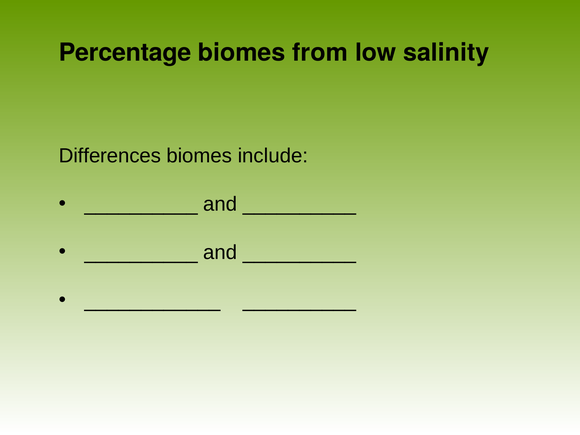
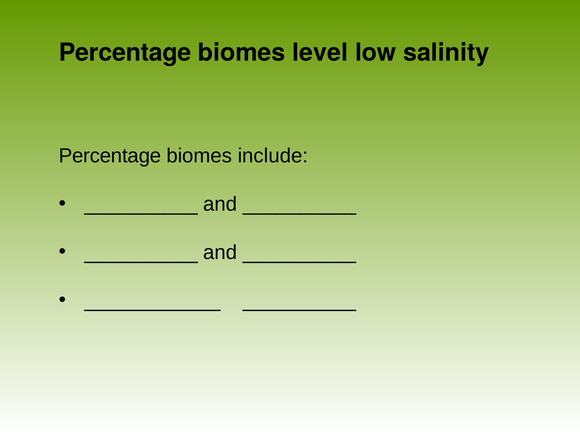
from: from -> level
Differences at (110, 156): Differences -> Percentage
